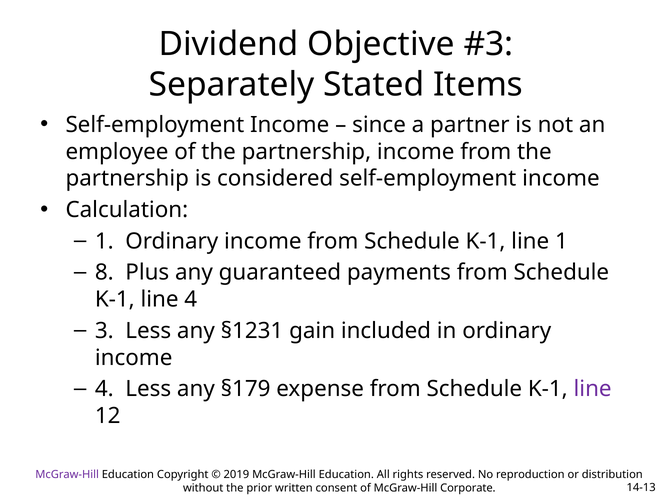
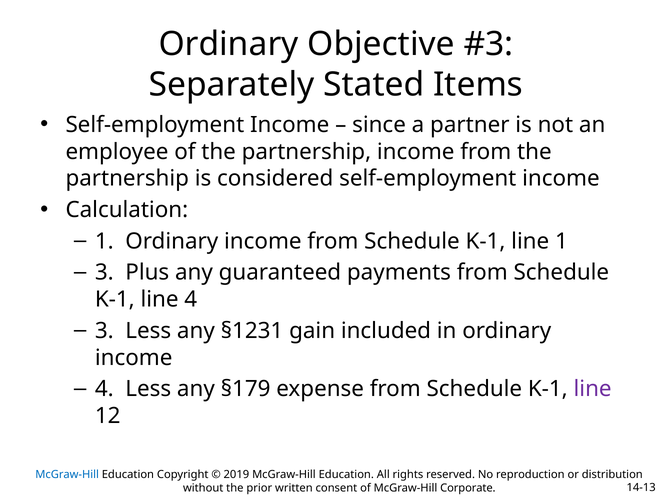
Dividend at (229, 44): Dividend -> Ordinary
8 at (104, 273): 8 -> 3
McGraw-Hill at (67, 474) colour: purple -> blue
